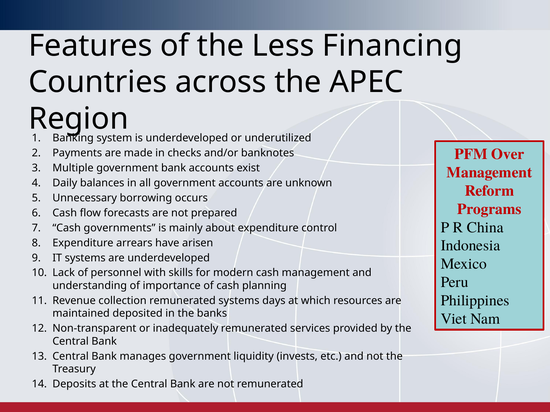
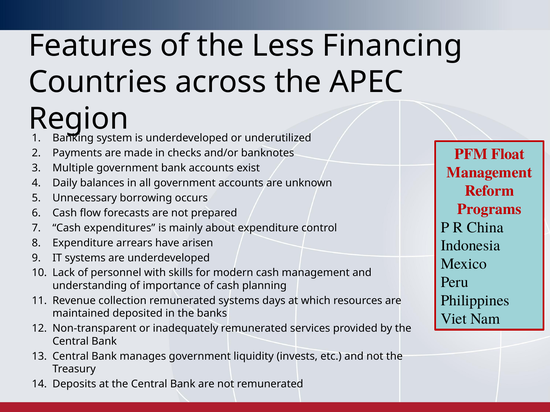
Over: Over -> Float
governments: governments -> expenditures
